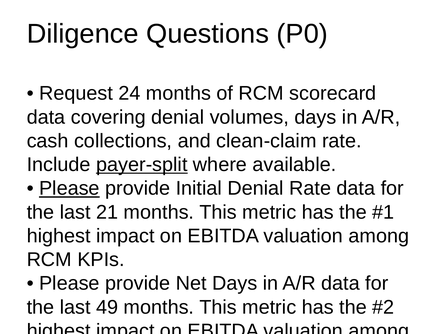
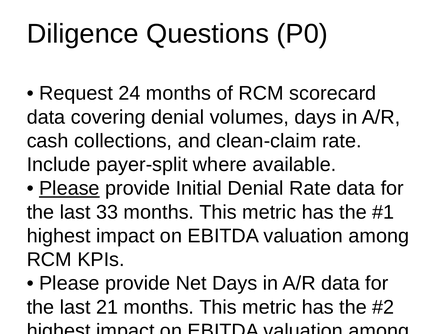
payer-split underline: present -> none
21: 21 -> 33
49: 49 -> 21
